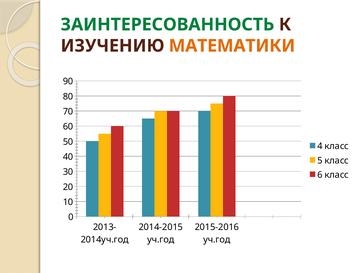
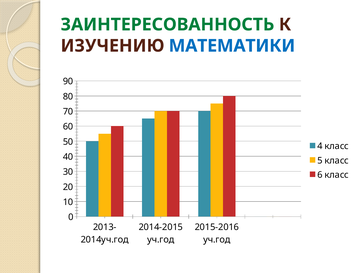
МАТЕМАТИКИ colour: orange -> blue
